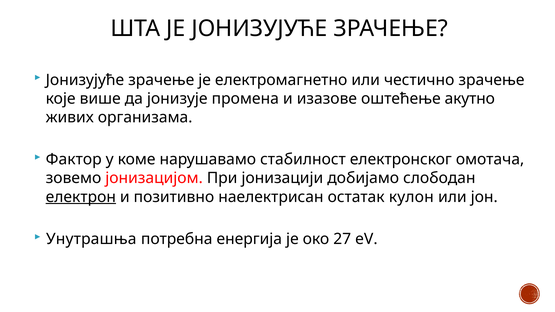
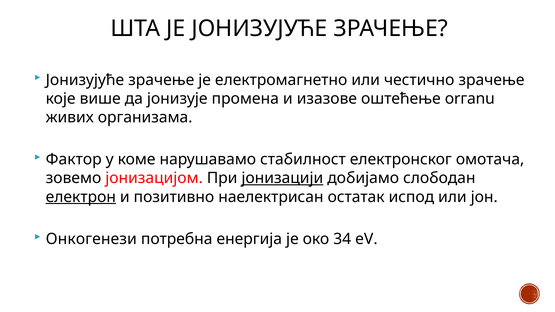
акутно: акутно -> orгanu
јонизацији underline: none -> present
кулон: кулон -> испод
Унутрашња: Унутрашња -> Онкогенези
27: 27 -> 34
